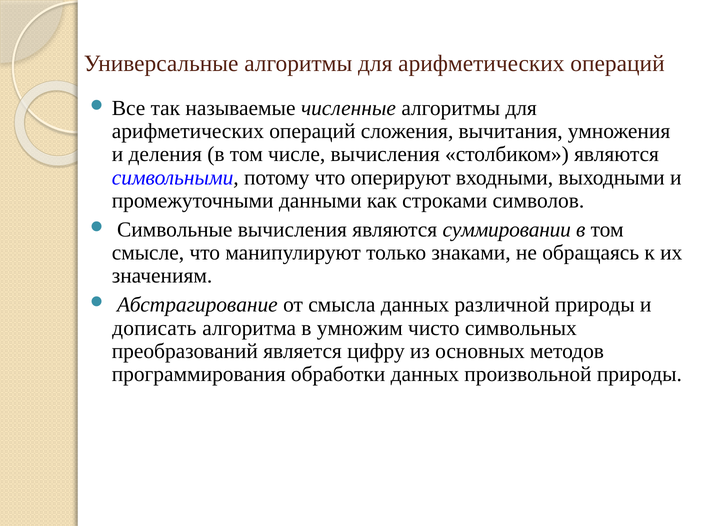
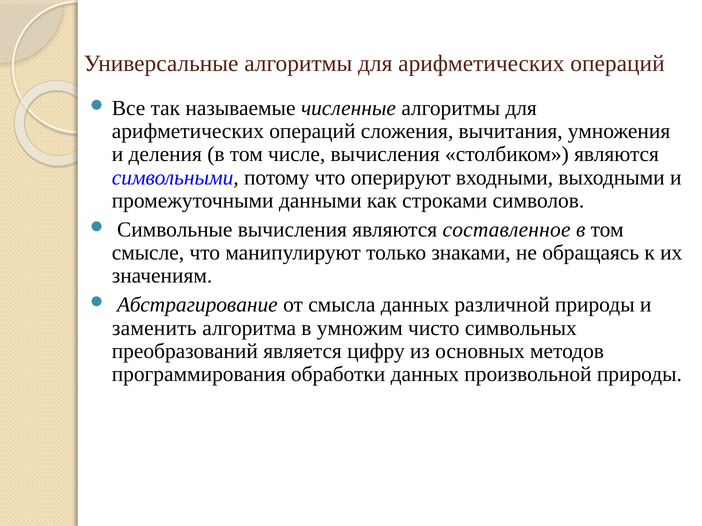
суммировании: суммировании -> составленное
дописать: дописать -> заменить
